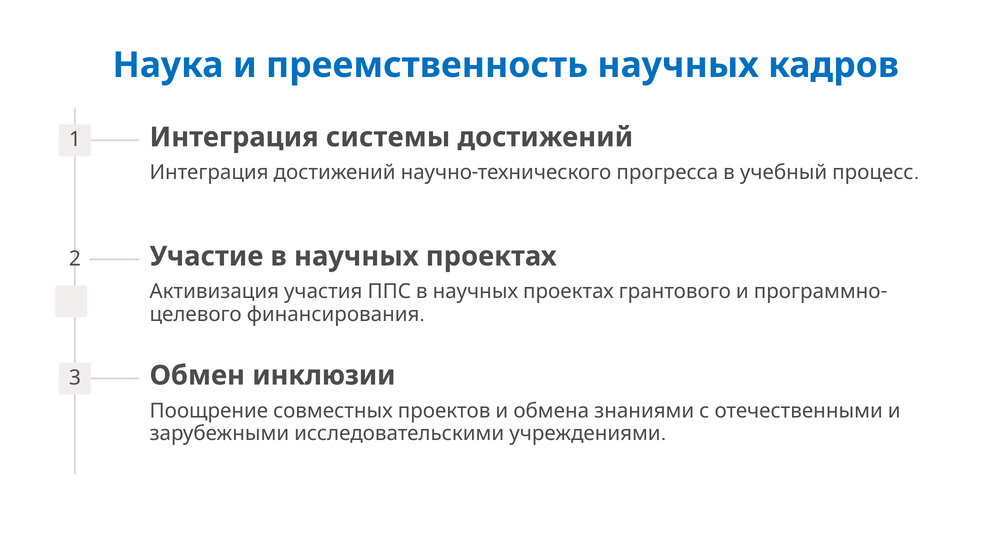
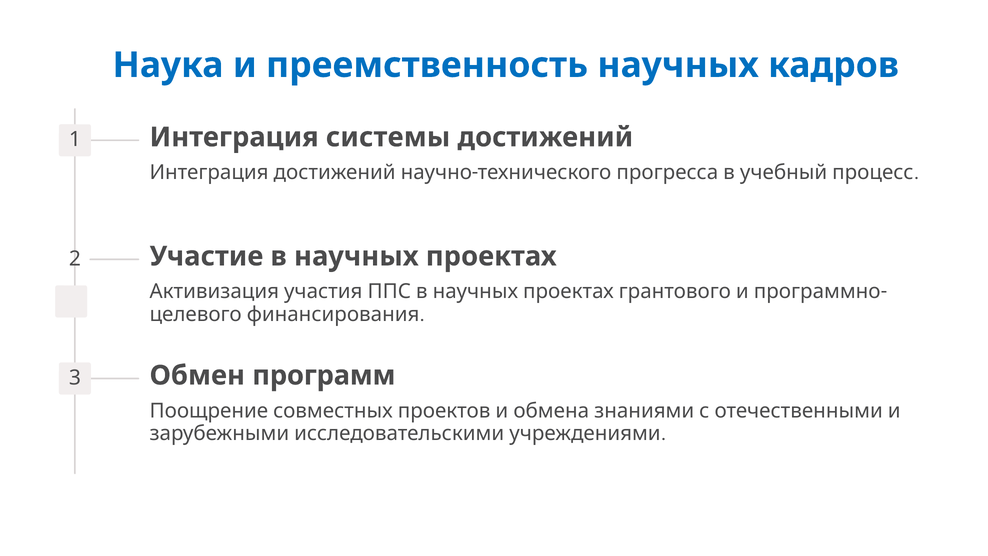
инклюзии: инклюзии -> программ
